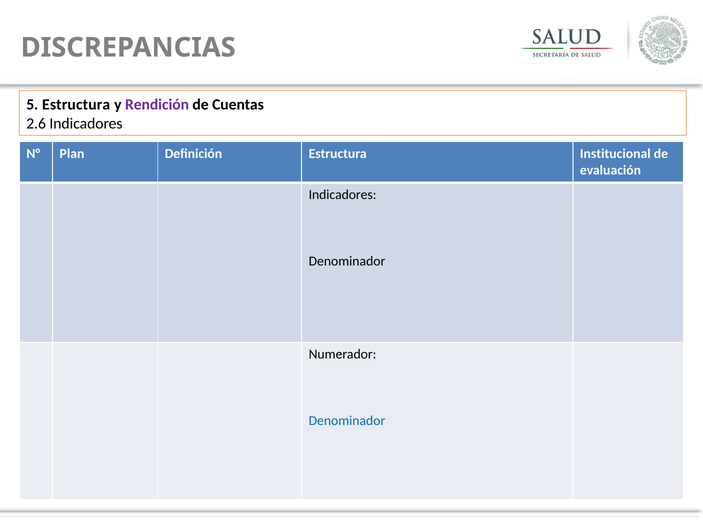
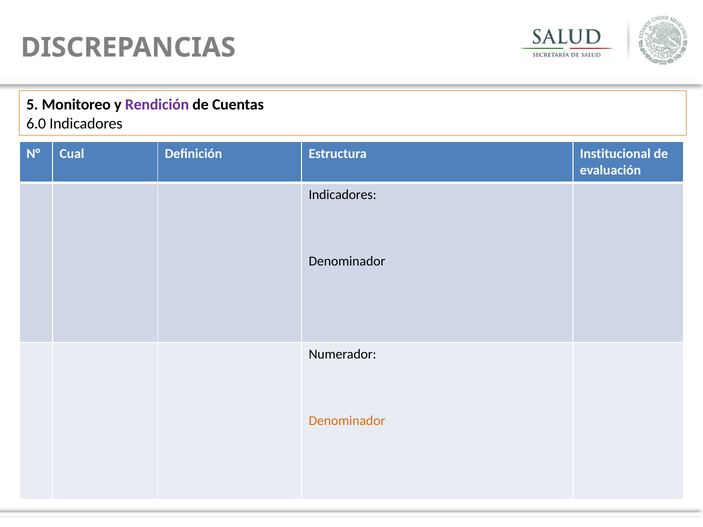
5 Estructura: Estructura -> Monitoreo
2.6: 2.6 -> 6.0
Plan: Plan -> Cual
Denominador at (347, 421) colour: blue -> orange
